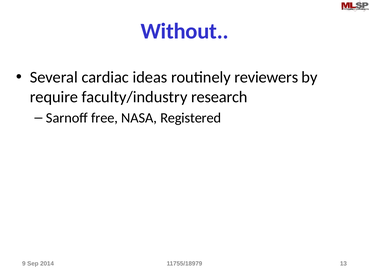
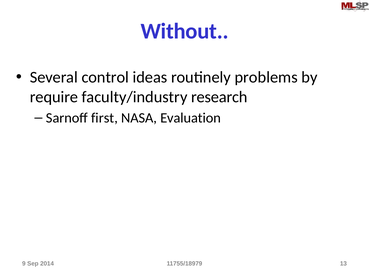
cardiac: cardiac -> control
reviewers: reviewers -> problems
free: free -> first
Registered: Registered -> Evaluation
